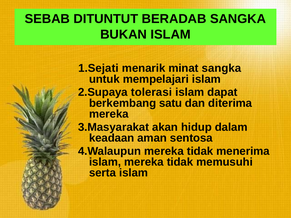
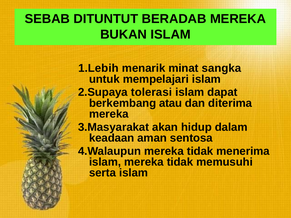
BERADAB SANGKA: SANGKA -> MEREKA
1.Sejati: 1.Sejati -> 1.Lebih
satu: satu -> atau
